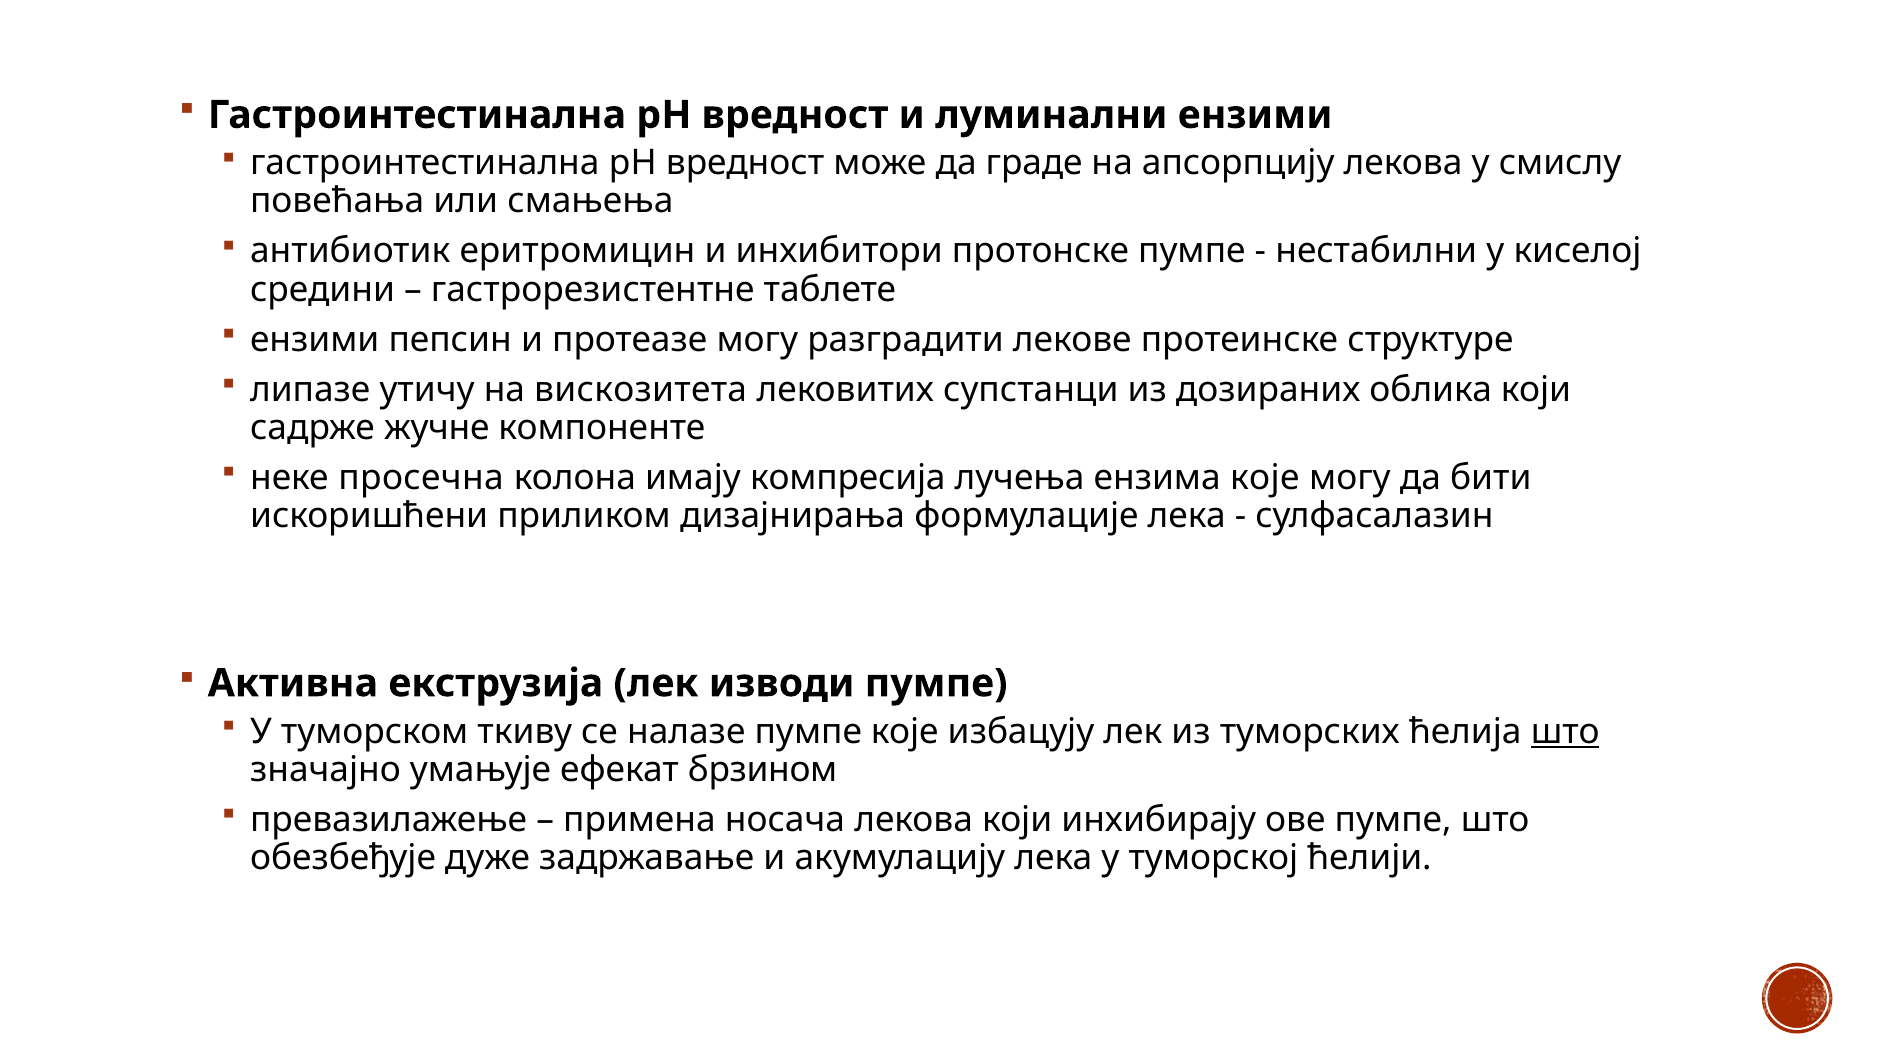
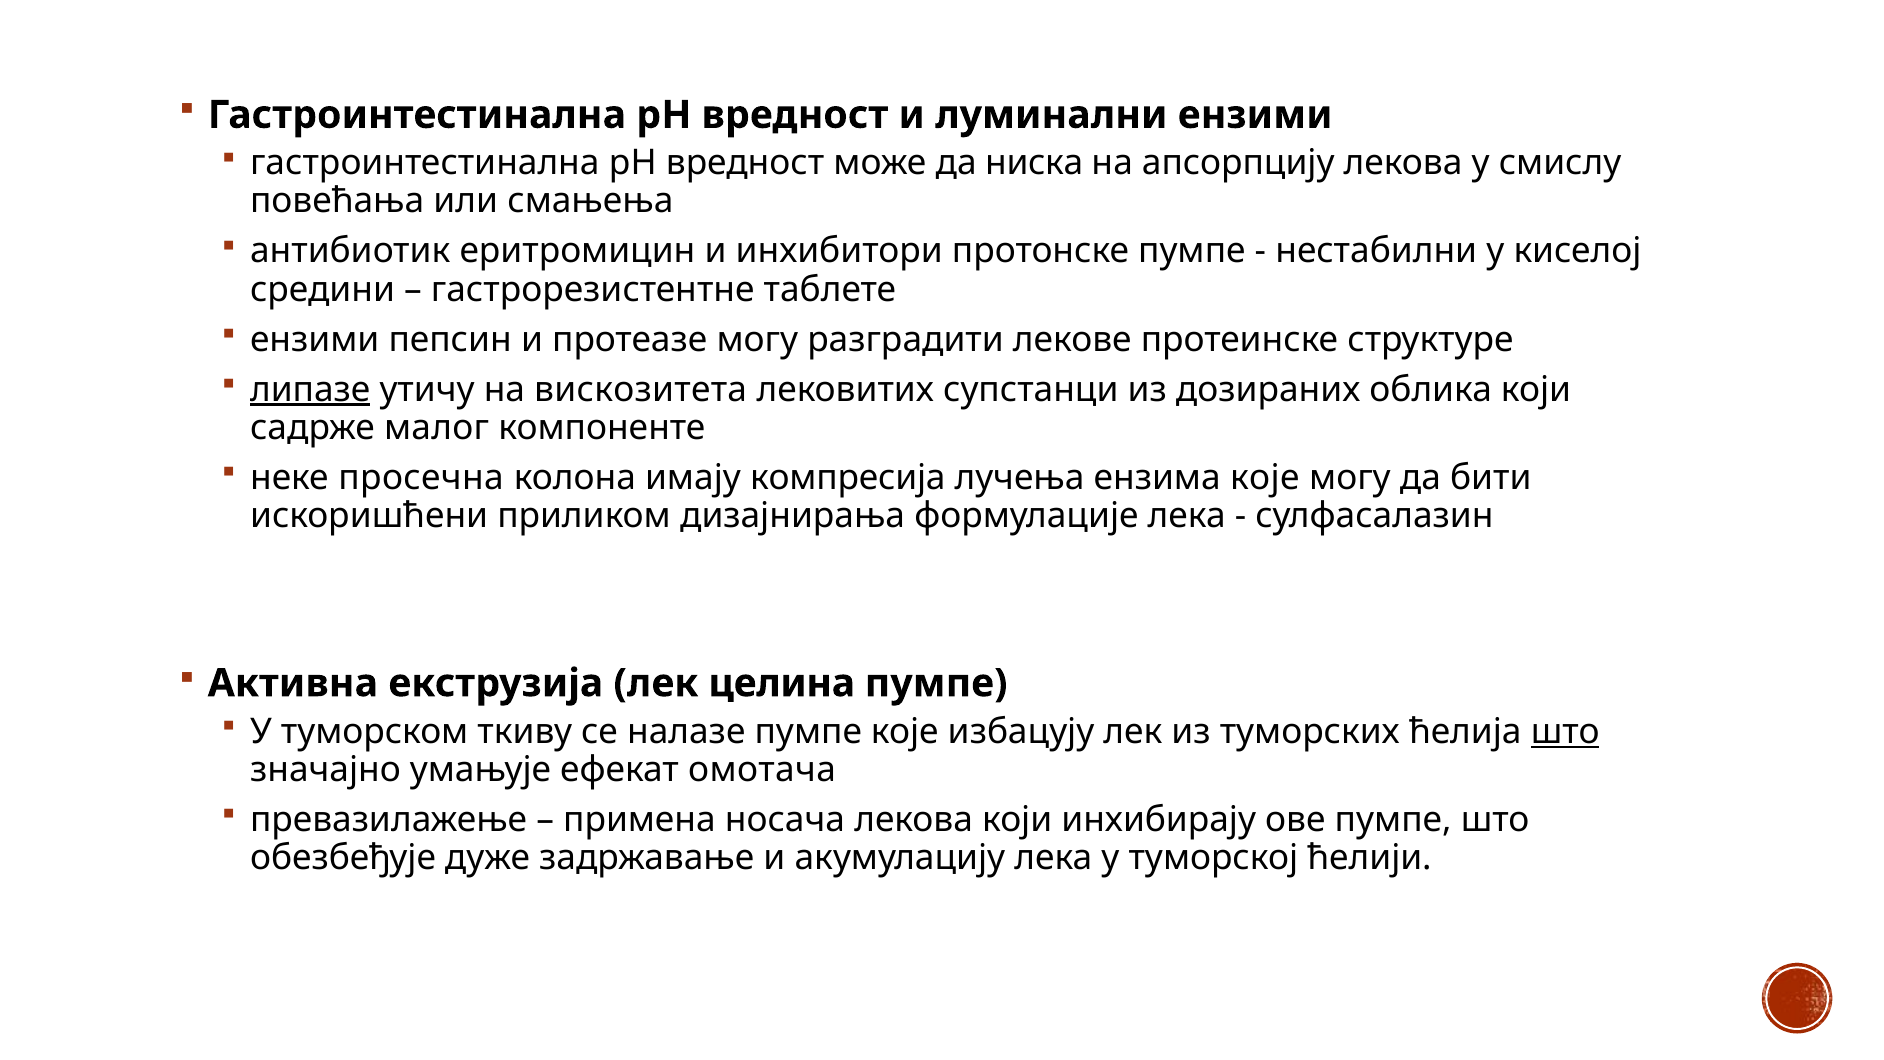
граде: граде -> ниска
липазе underline: none -> present
жучне: жучне -> малог
изводи: изводи -> целина
брзином: брзином -> омотача
